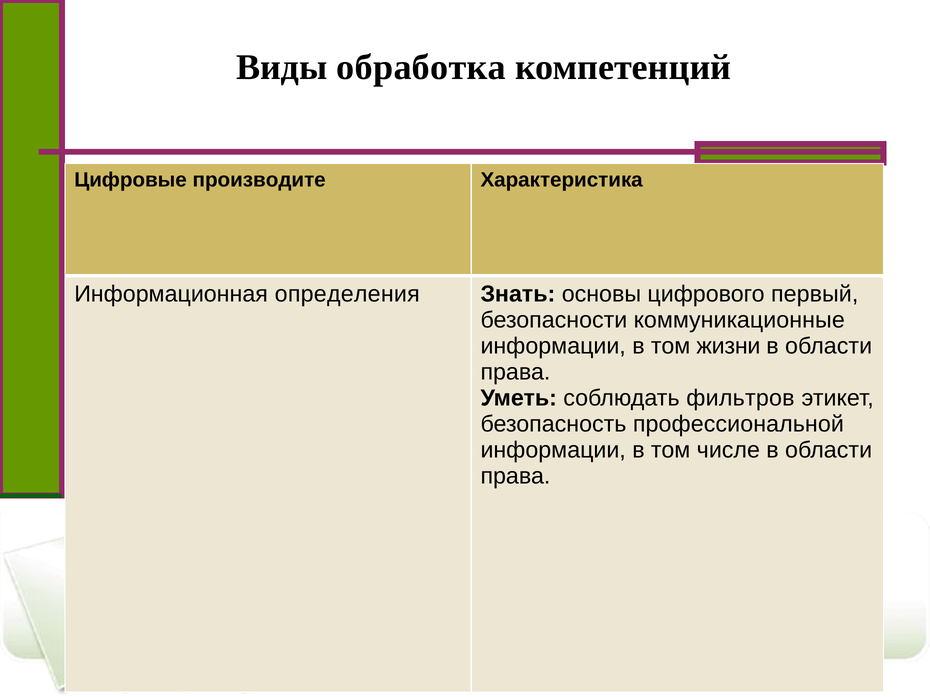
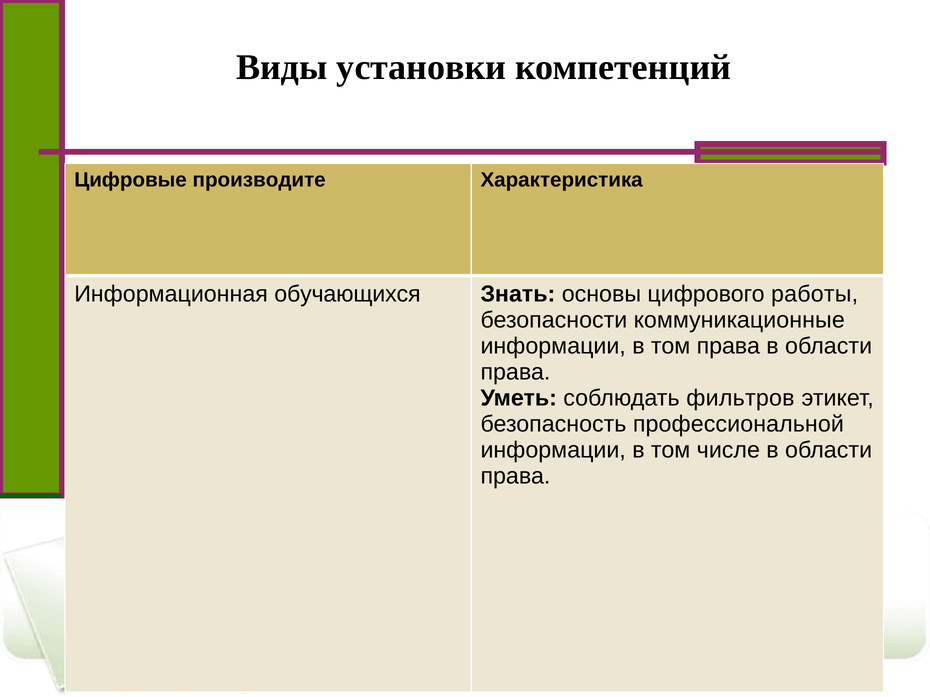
обработка: обработка -> установки
определения: определения -> обучающихся
первый: первый -> работы
том жизни: жизни -> права
